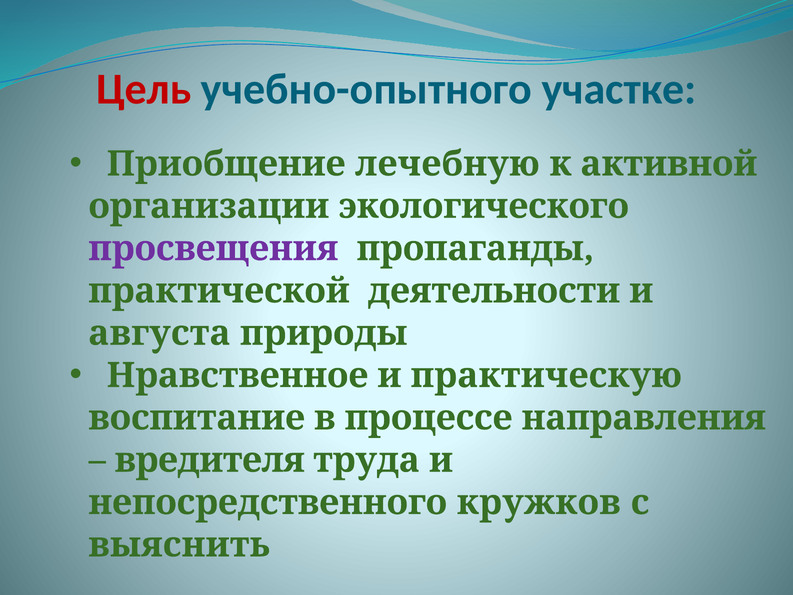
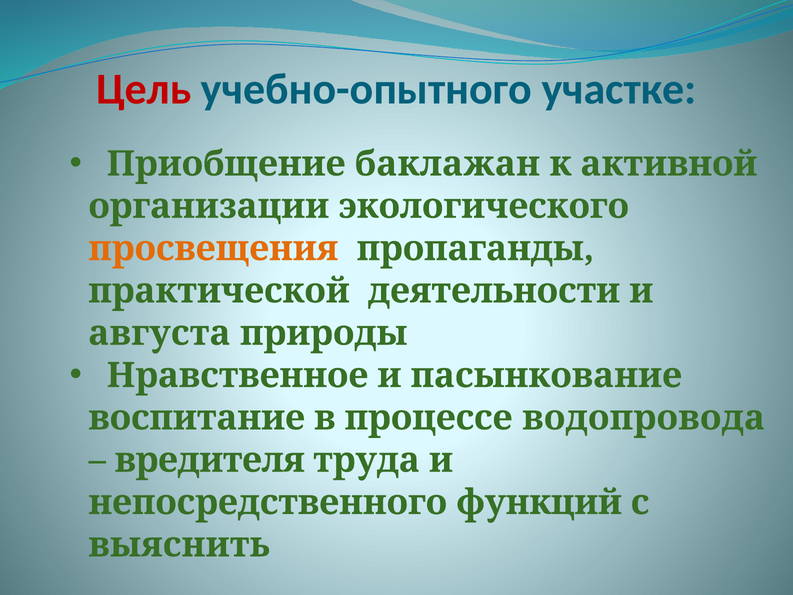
лечебную: лечебную -> баклажан
просвещения colour: purple -> orange
практическую: практическую -> пасынкование
направления: направления -> водопровода
кружков: кружков -> функций
